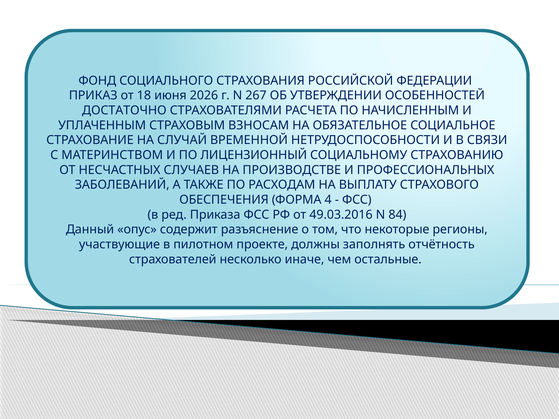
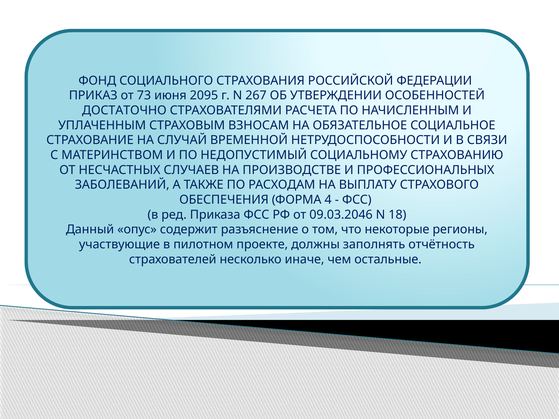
18: 18 -> 73
2026: 2026 -> 2095
ЛИЦЕНЗИОННЫЙ: ЛИЦЕНЗИОННЫЙ -> НЕДОПУСТИМЫЙ
49.03.2016: 49.03.2016 -> 09.03.2046
84: 84 -> 18
